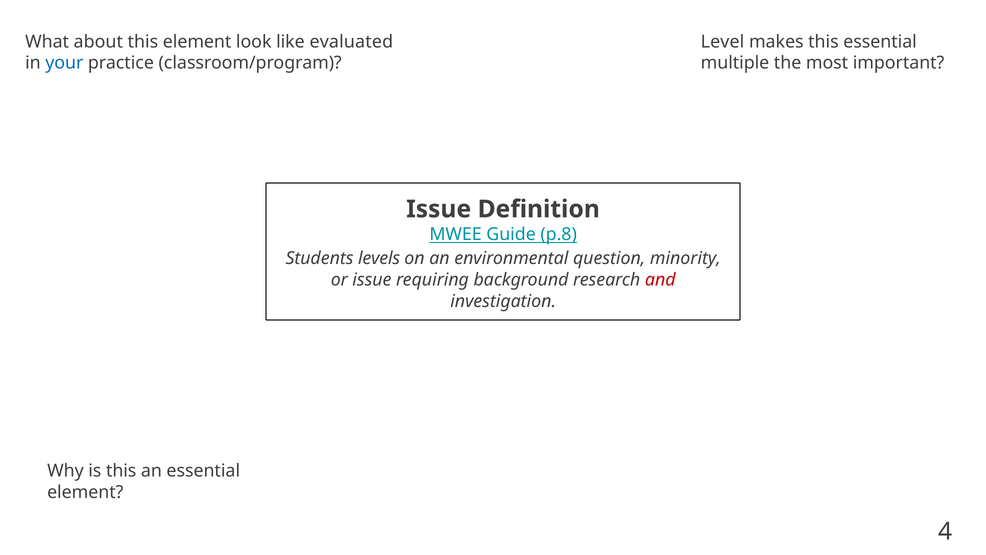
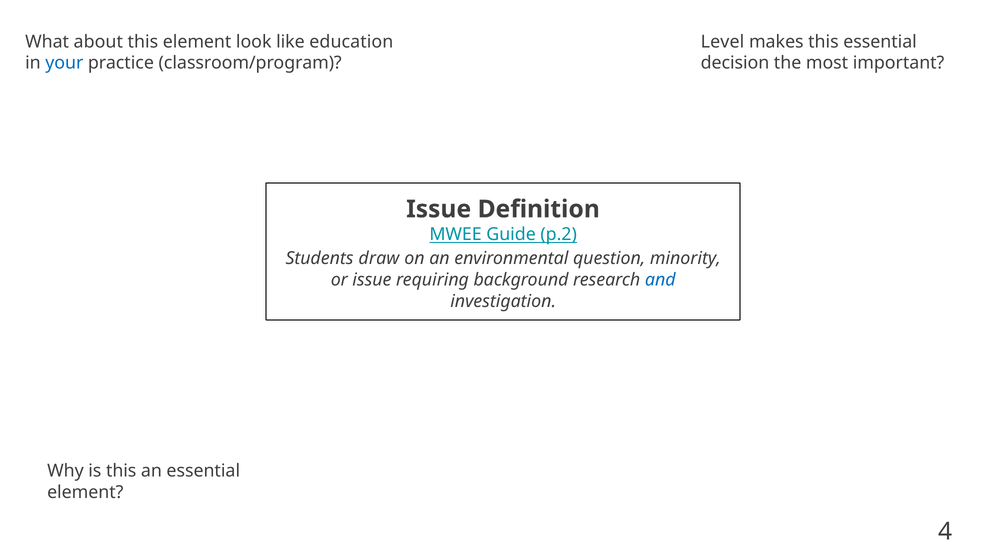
evaluated: evaluated -> education
multiple: multiple -> decision
p.8: p.8 -> p.2
levels: levels -> draw
and colour: red -> blue
